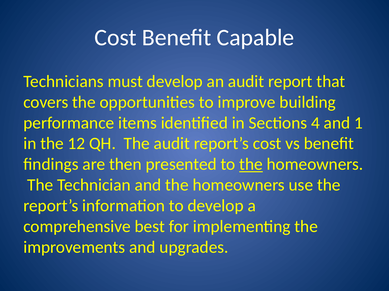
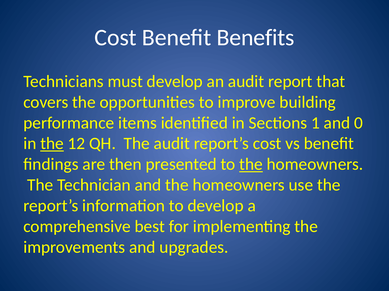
Capable: Capable -> Benefits
4: 4 -> 1
1: 1 -> 0
the at (52, 144) underline: none -> present
